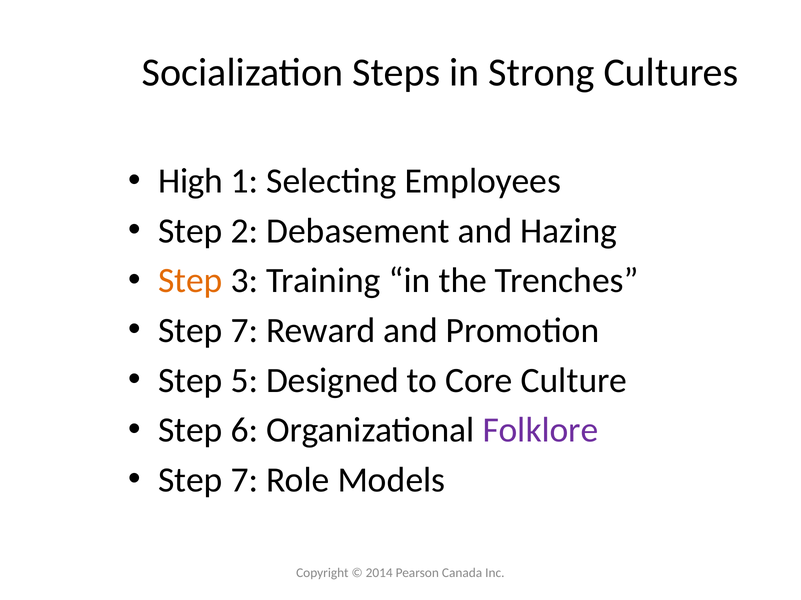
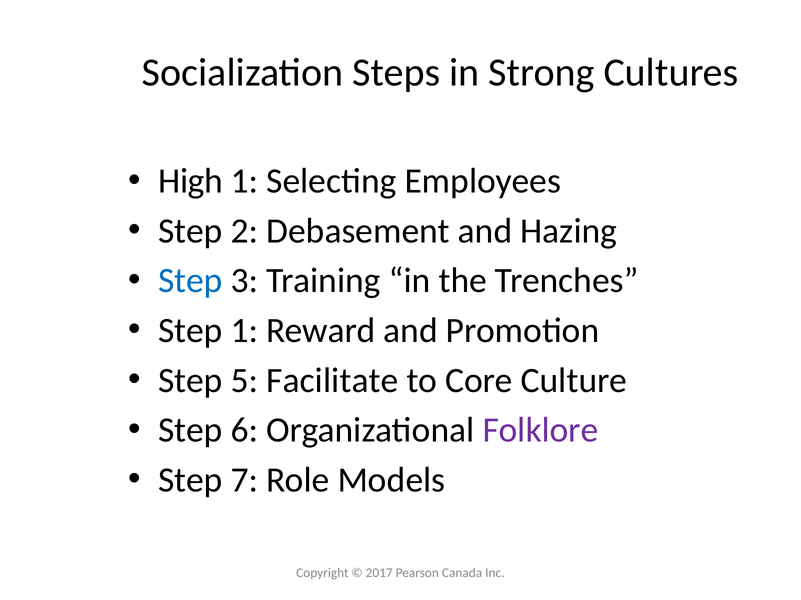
Step at (190, 281) colour: orange -> blue
7 at (244, 331): 7 -> 1
Designed: Designed -> Facilitate
2014: 2014 -> 2017
